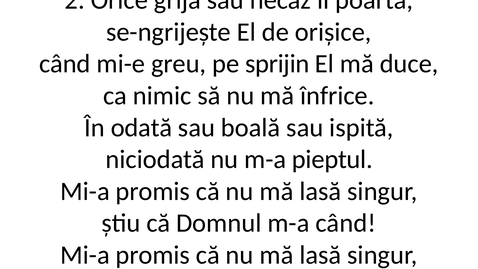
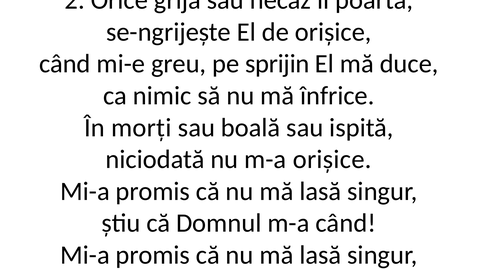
odată: odată -> morți
m-a pieptul: pieptul -> orișice
